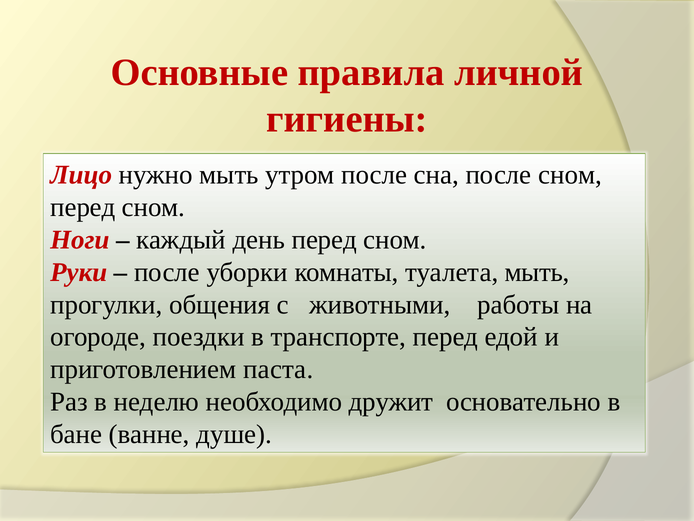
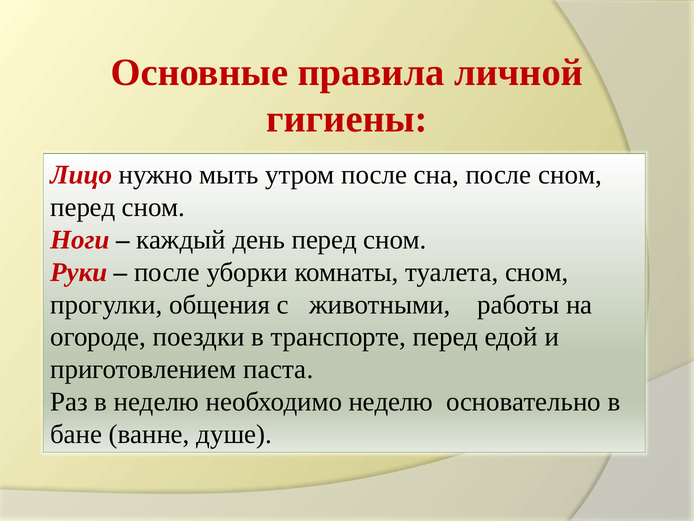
туалета мыть: мыть -> сном
необходимо дружит: дружит -> неделю
